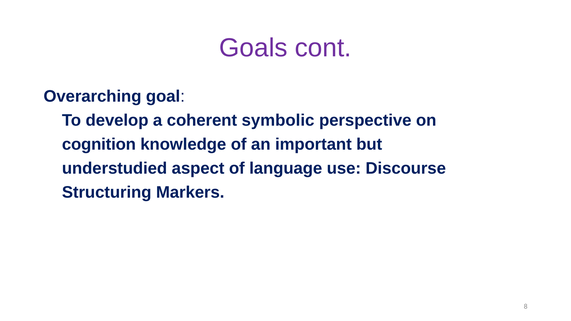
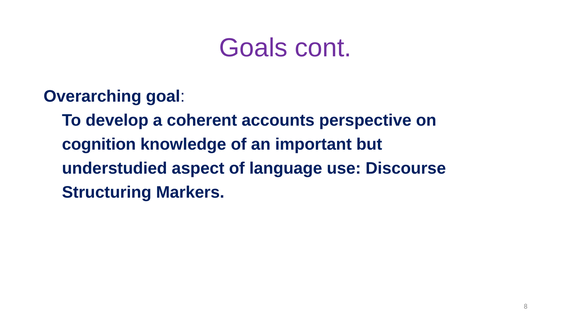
symbolic: symbolic -> accounts
